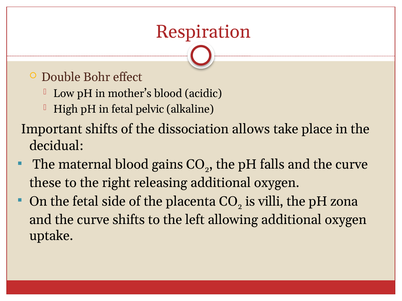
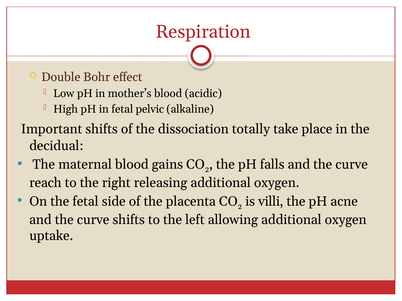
allows: allows -> totally
these: these -> reach
zona: zona -> acne
